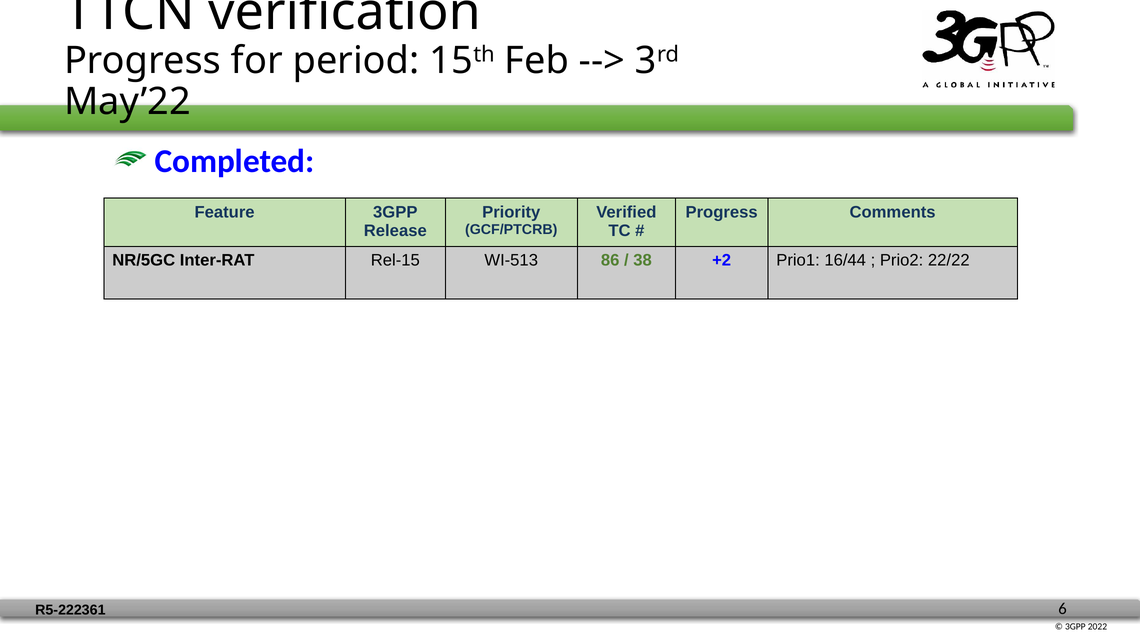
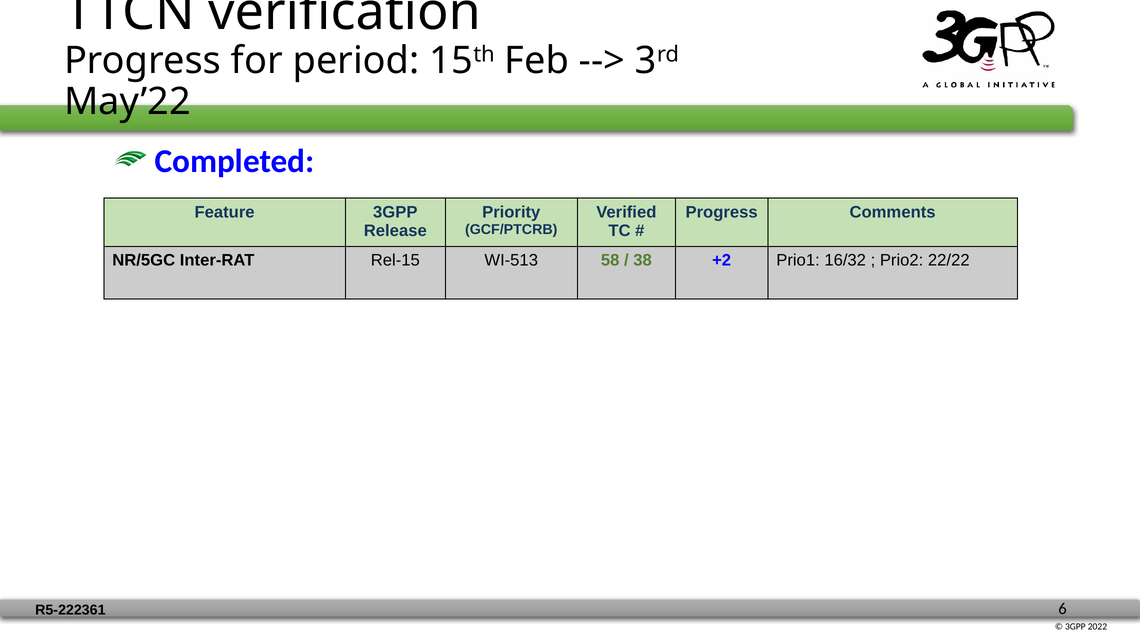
86: 86 -> 58
16/44: 16/44 -> 16/32
